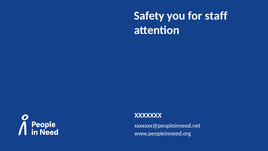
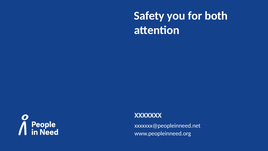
staff: staff -> both
